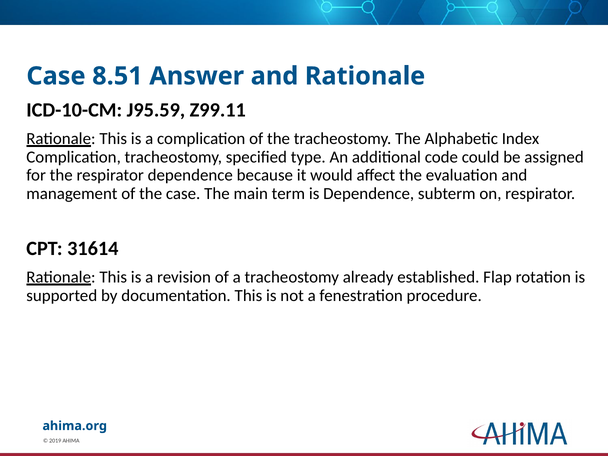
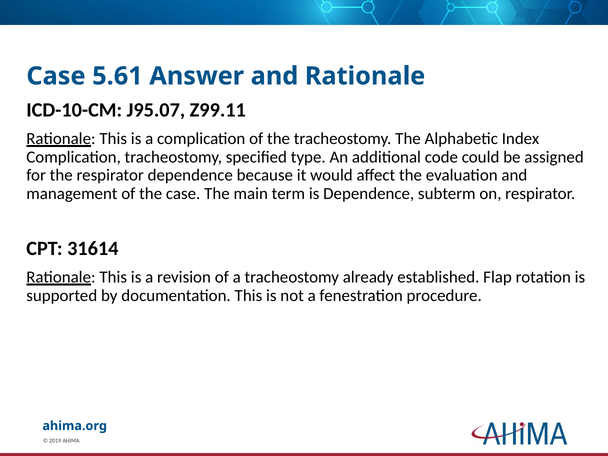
8.51: 8.51 -> 5.61
J95.59: J95.59 -> J95.07
